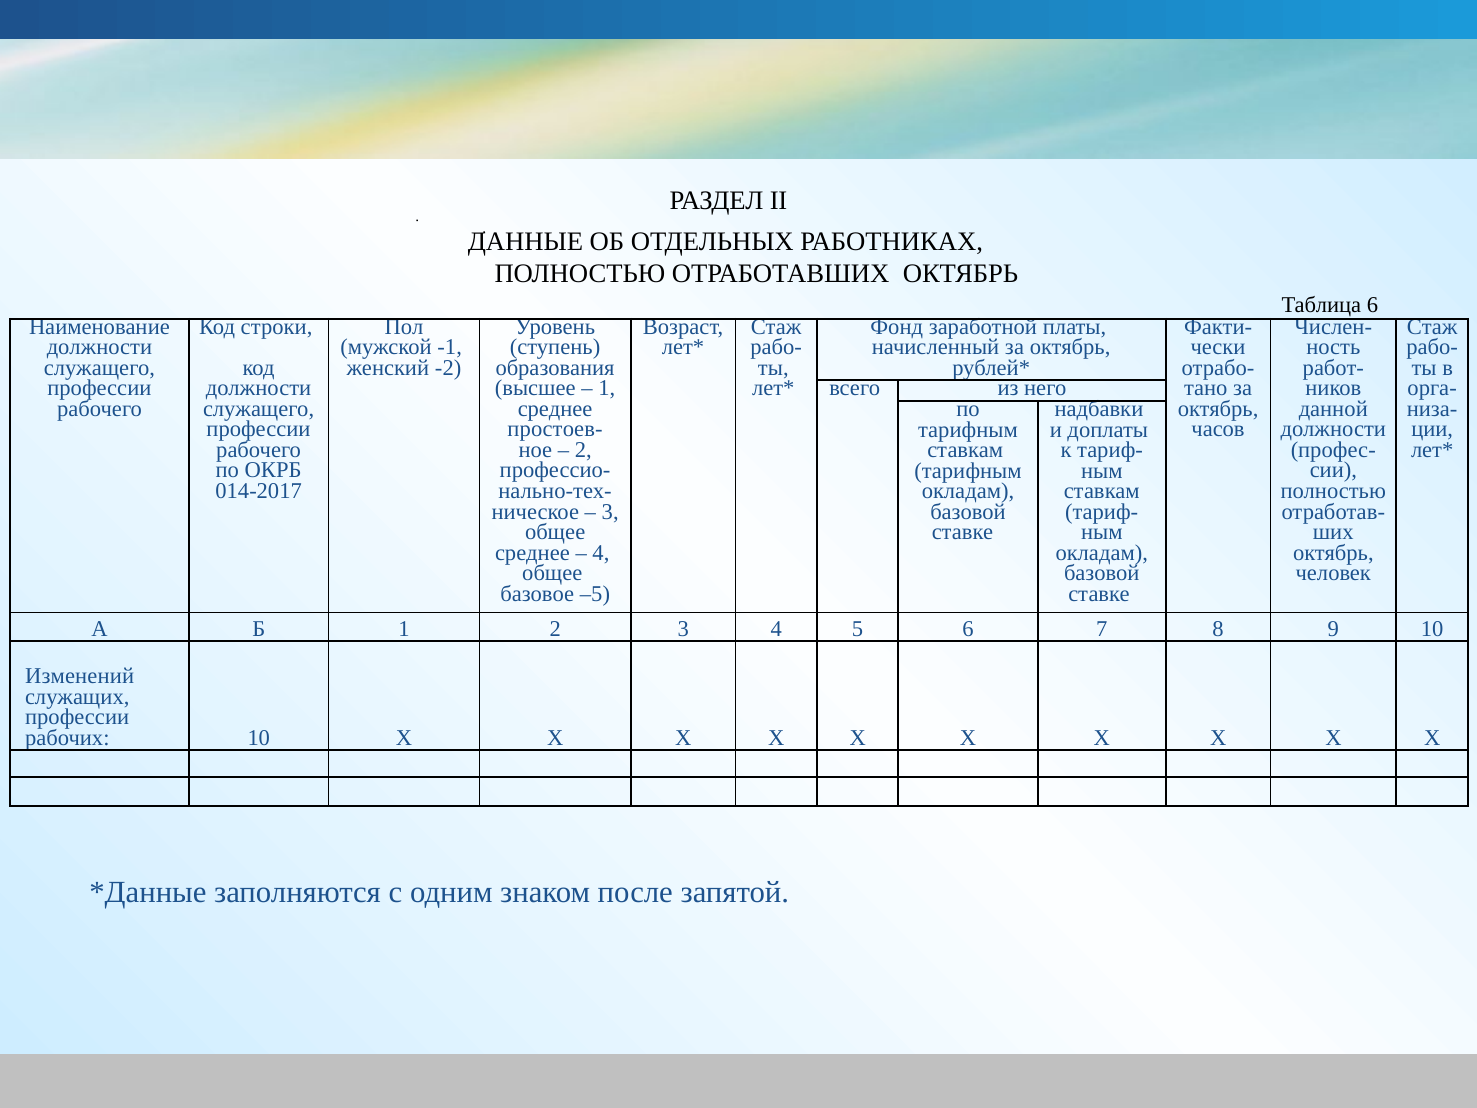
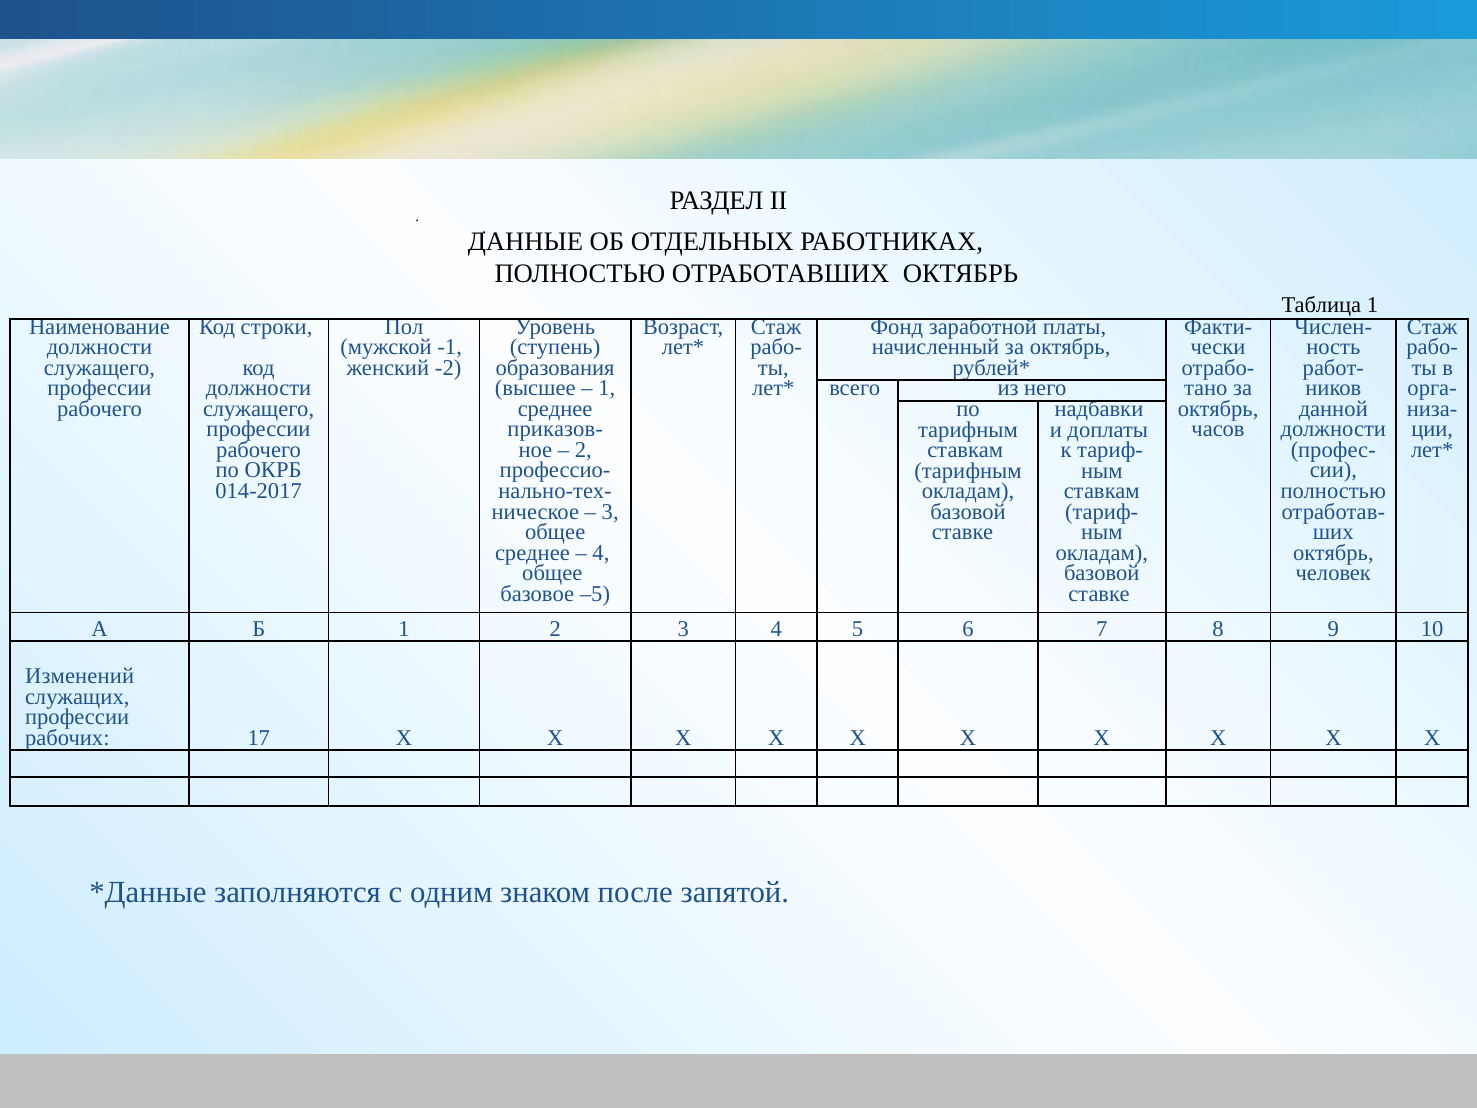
Таблица 6: 6 -> 1
простоев-: простоев- -> приказов-
рабочих 10: 10 -> 17
